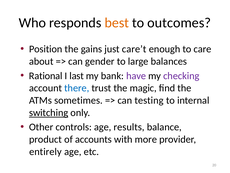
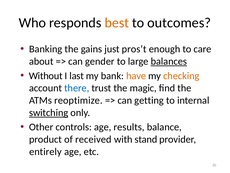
Position: Position -> Banking
care’t: care’t -> pros’t
balances underline: none -> present
Rational: Rational -> Without
have colour: purple -> orange
checking colour: purple -> orange
sometimes: sometimes -> reoptimize
testing: testing -> getting
accounts: accounts -> received
more: more -> stand
